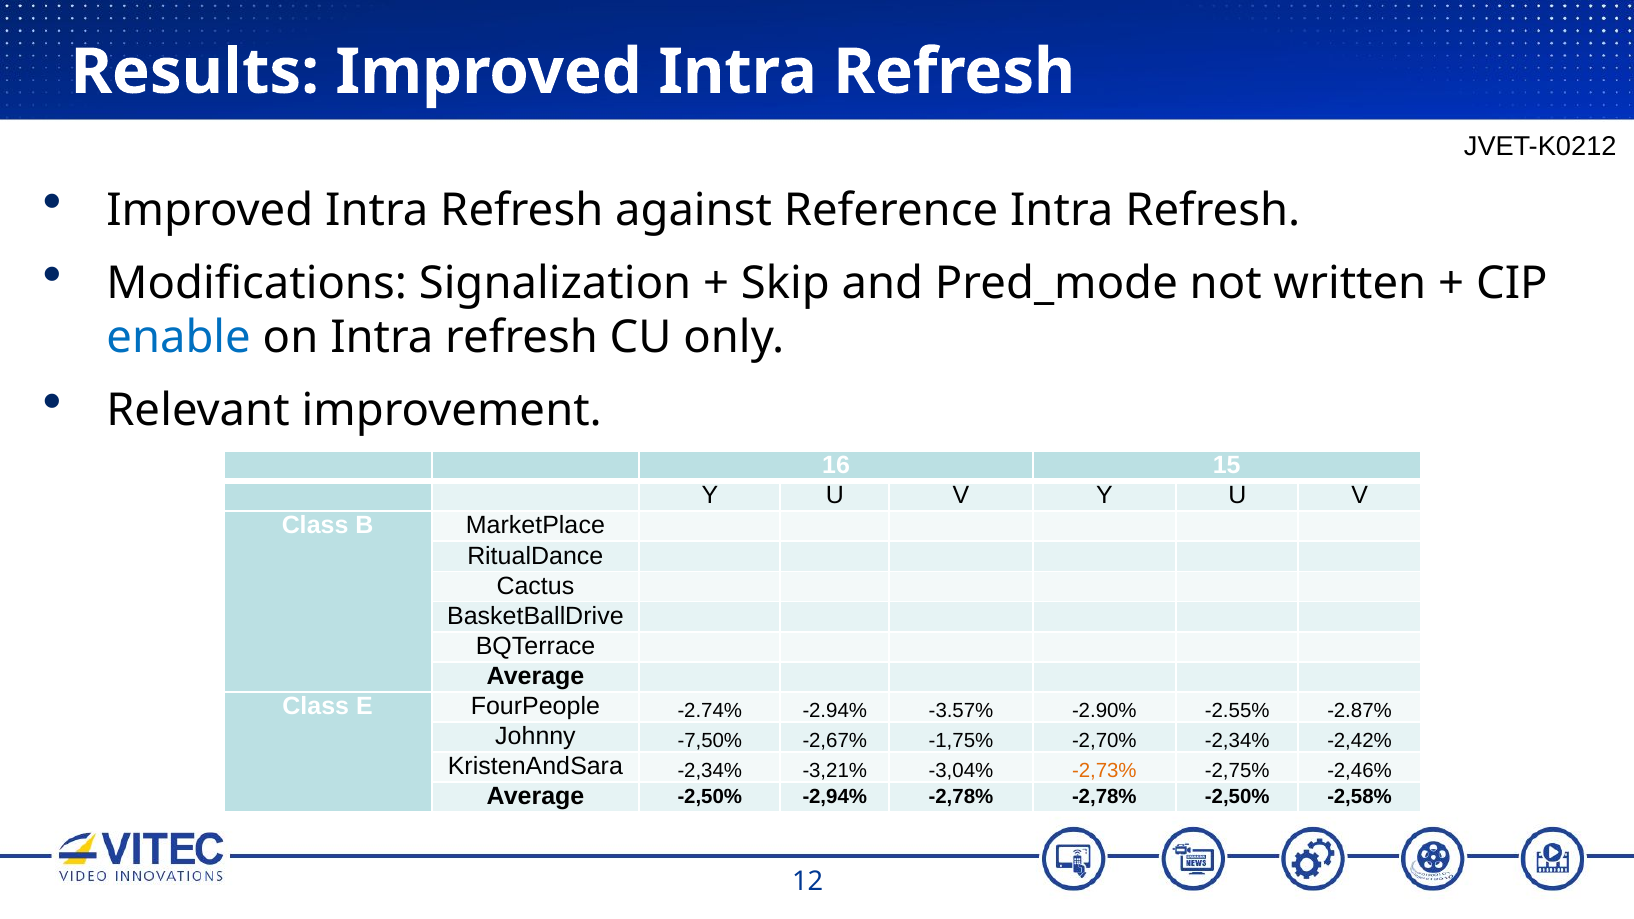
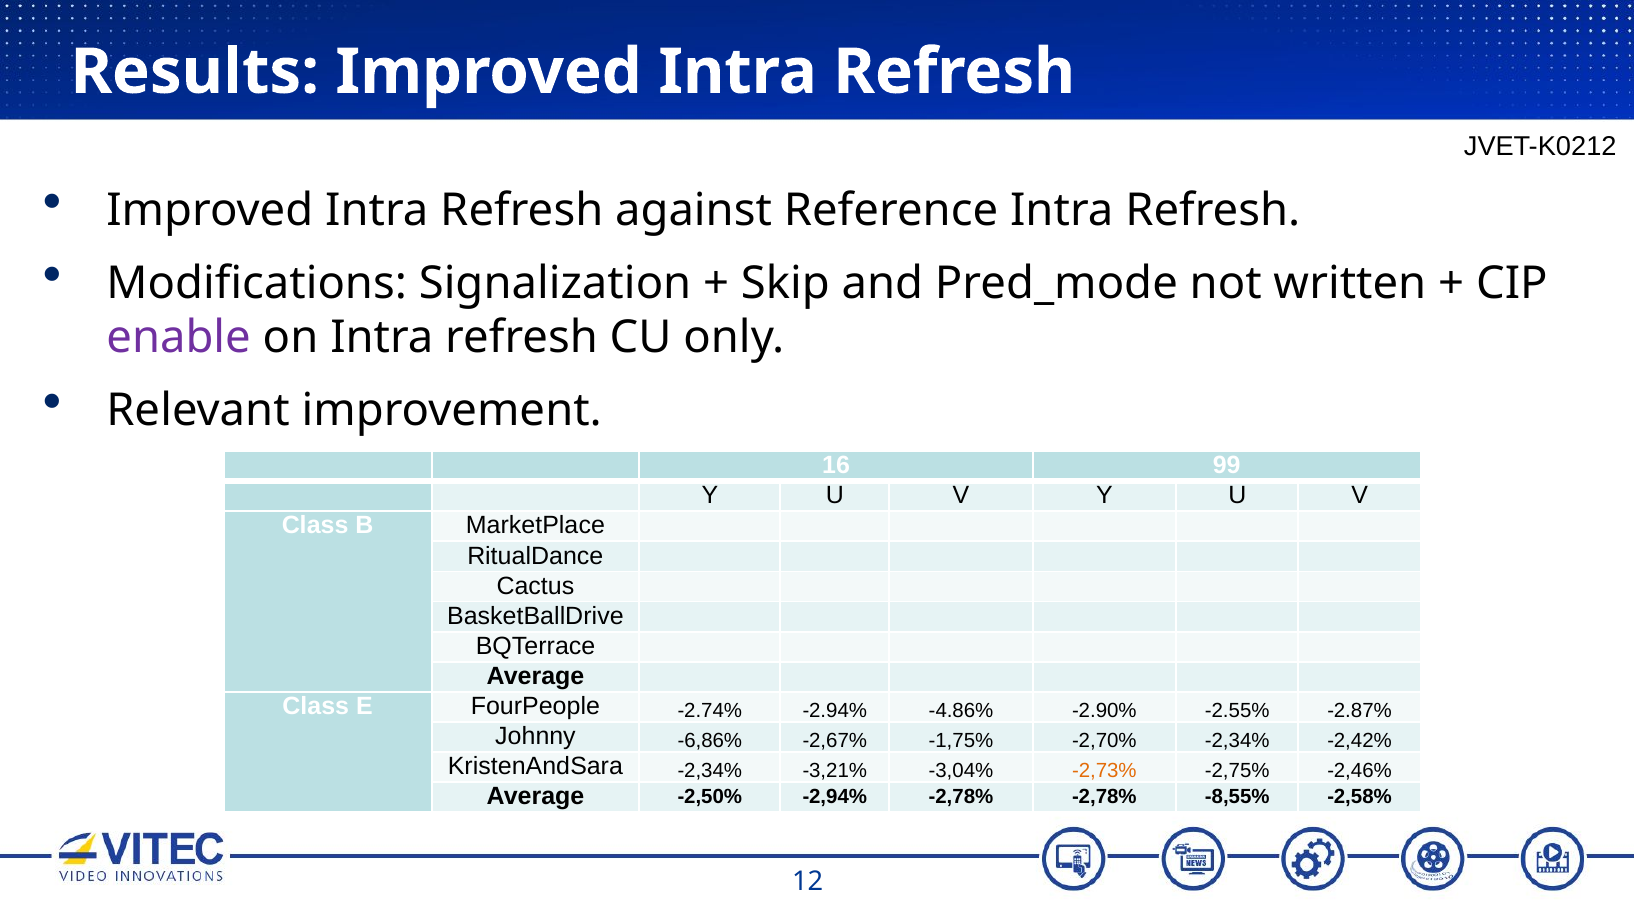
enable colour: blue -> purple
15: 15 -> 99
-3.57%: -3.57% -> -4.86%
-7,50%: -7,50% -> -6,86%
-2,78% -2,50%: -2,50% -> -8,55%
